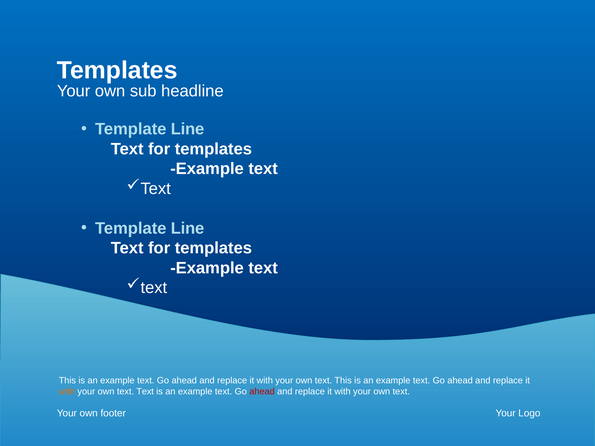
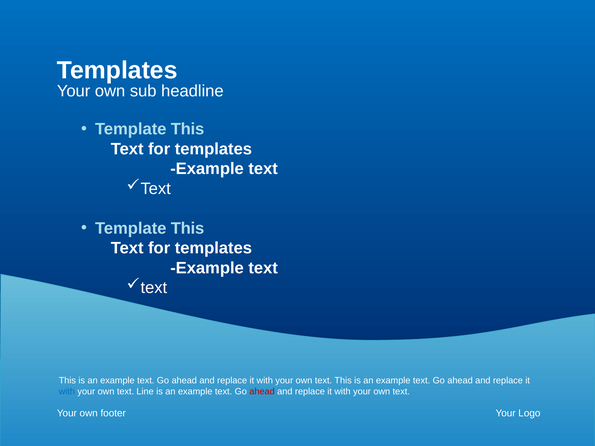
Line at (188, 129): Line -> This
Line at (188, 228): Line -> This
with at (67, 392) colour: orange -> blue
text Text: Text -> Line
